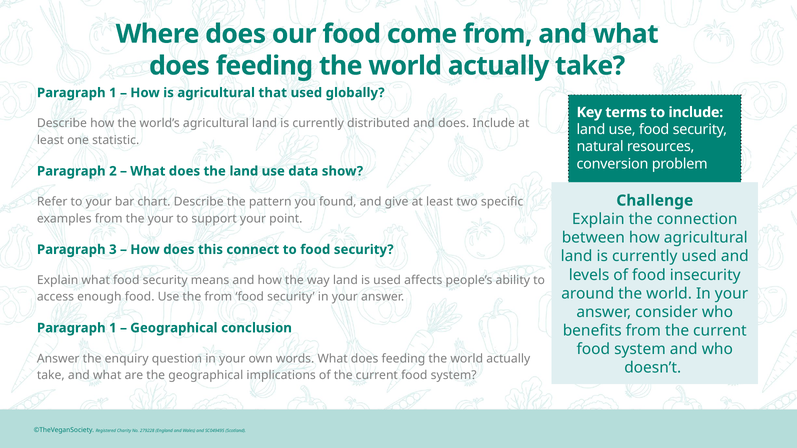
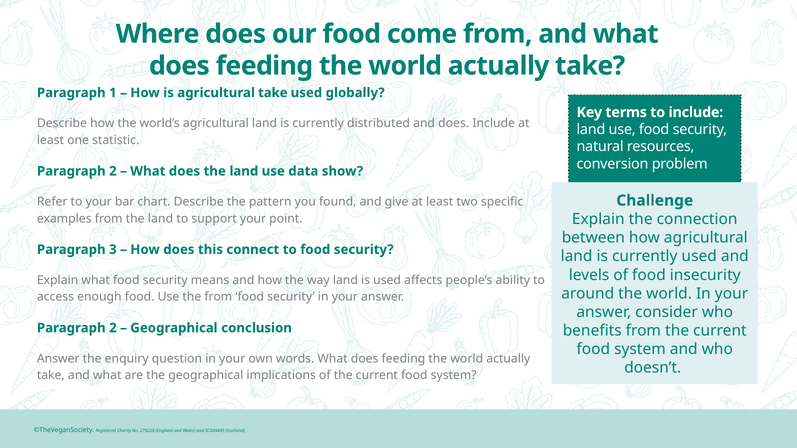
agricultural that: that -> take
from the your: your -> land
1 at (113, 328): 1 -> 2
